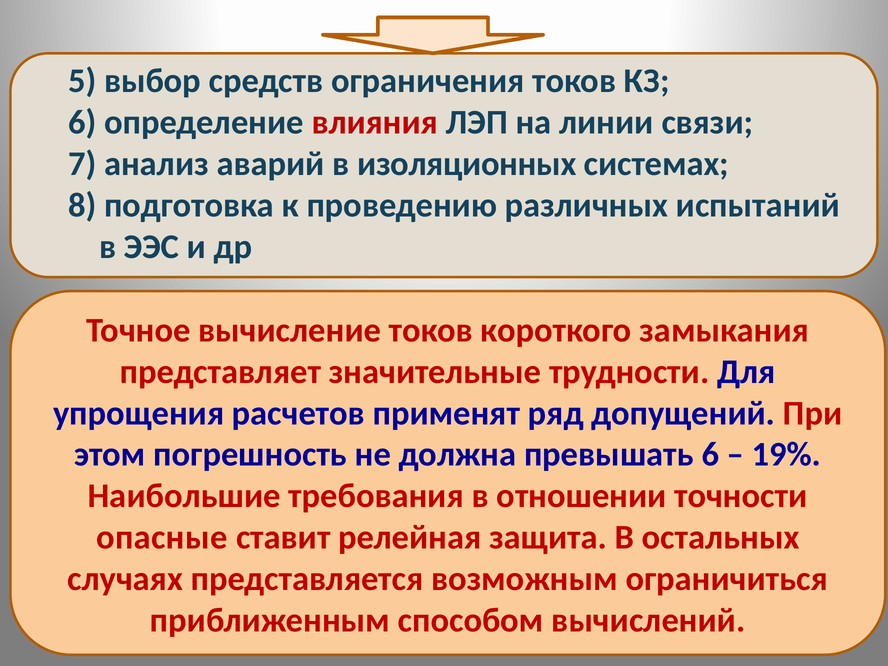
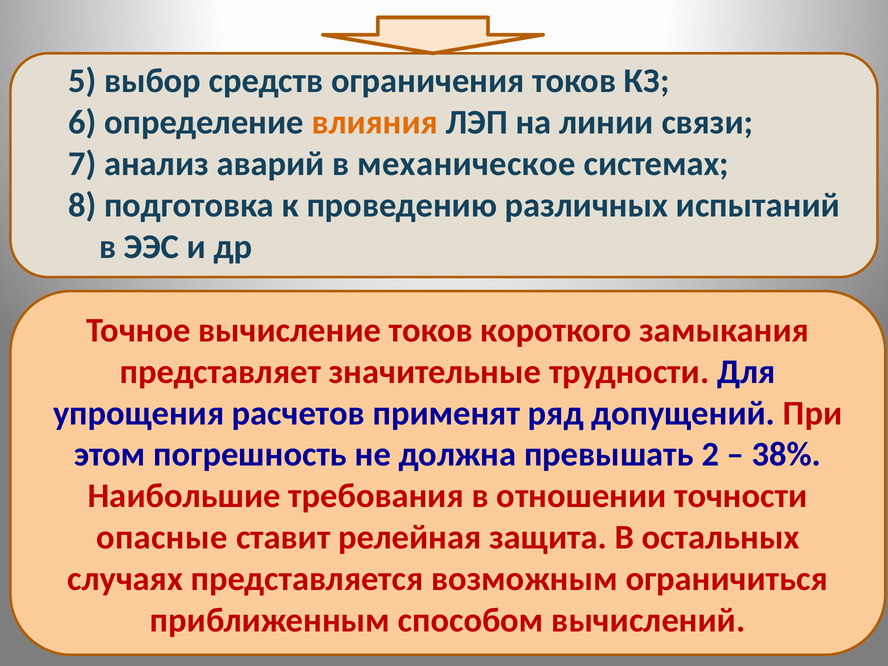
влияния colour: red -> orange
изоляционных: изоляционных -> механическое
превышать 6: 6 -> 2
19%: 19% -> 38%
